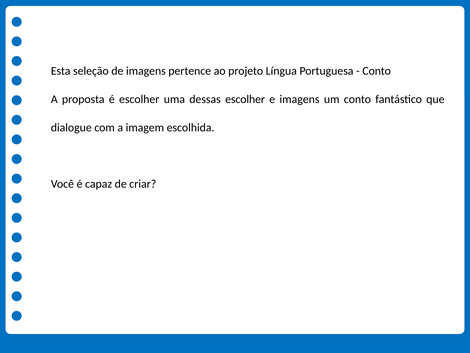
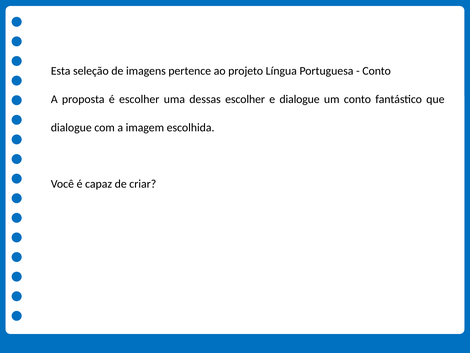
e imagens: imagens -> dialogue
